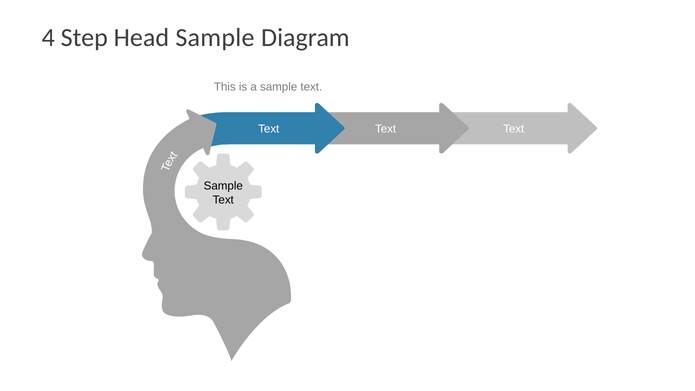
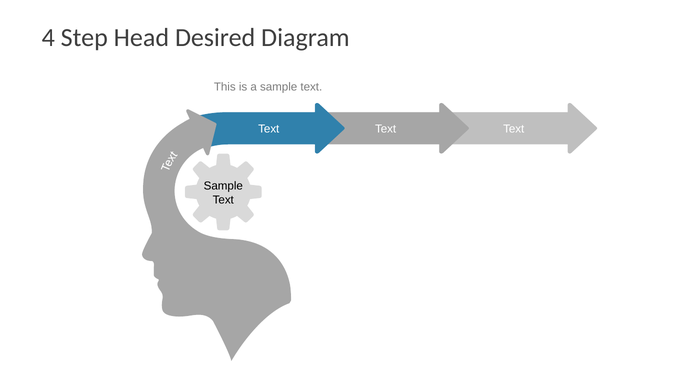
Head Sample: Sample -> Desired
